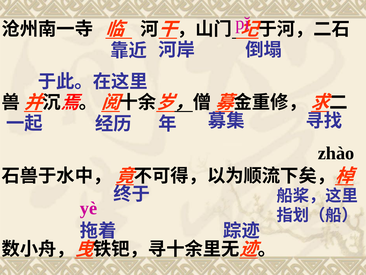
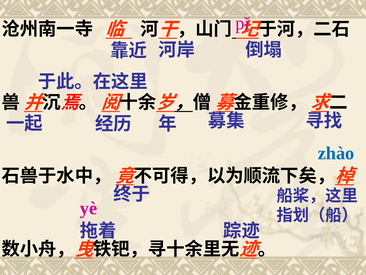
zhào colour: black -> blue
